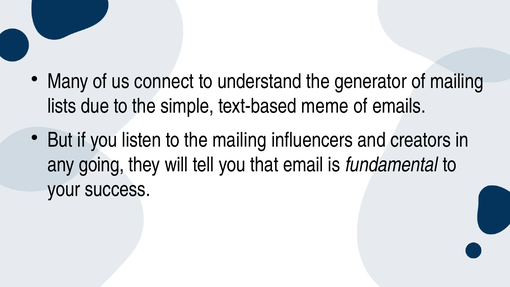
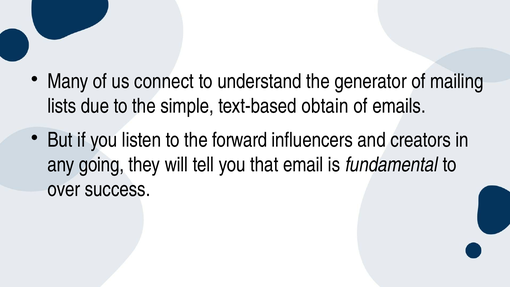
meme: meme -> obtain
the mailing: mailing -> forward
your: your -> over
